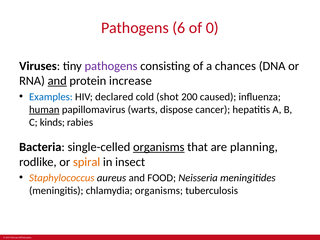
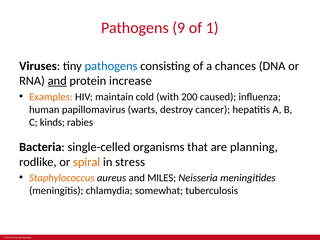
6: 6 -> 9
0: 0 -> 1
pathogens at (111, 66) colour: purple -> blue
Examples colour: blue -> orange
declared: declared -> maintain
shot: shot -> with
human underline: present -> none
dispose: dispose -> destroy
organisms at (159, 147) underline: present -> none
insect: insect -> stress
FOOD: FOOD -> MILES
chlamydia organisms: organisms -> somewhat
